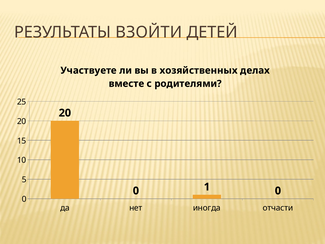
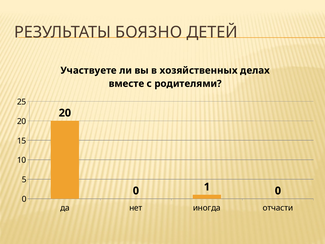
ВЗОЙТИ: ВЗОЙТИ -> БОЯЗНО
